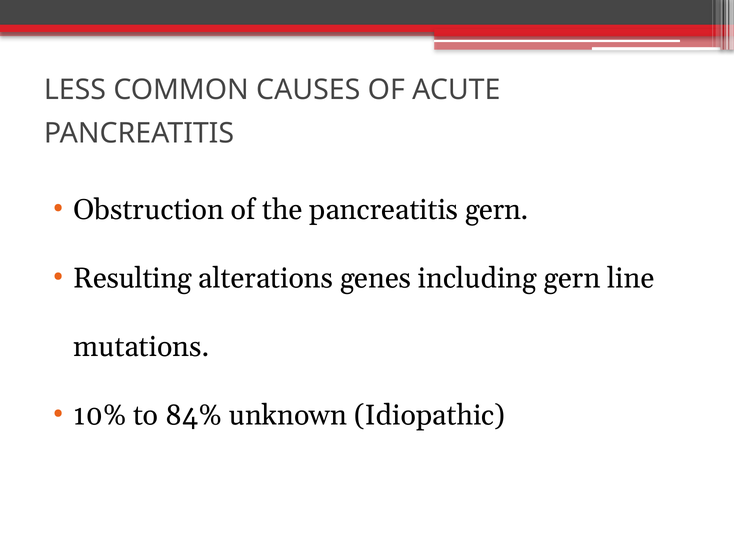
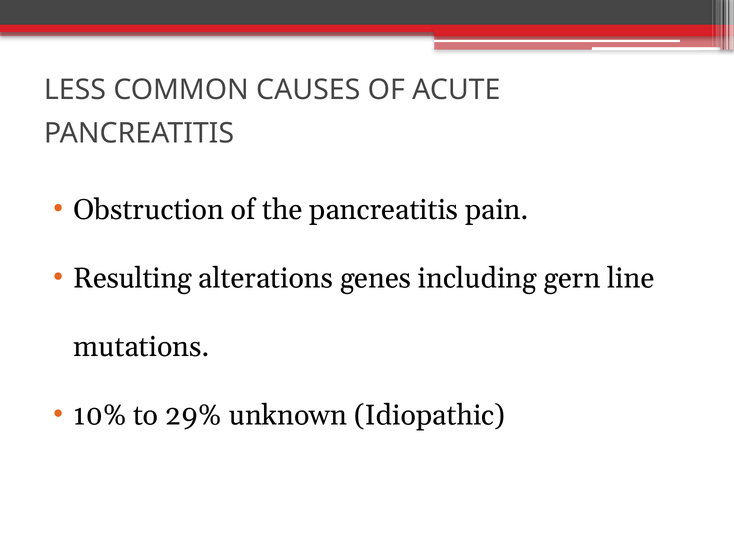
pancreatitis gern: gern -> pain
84%: 84% -> 29%
